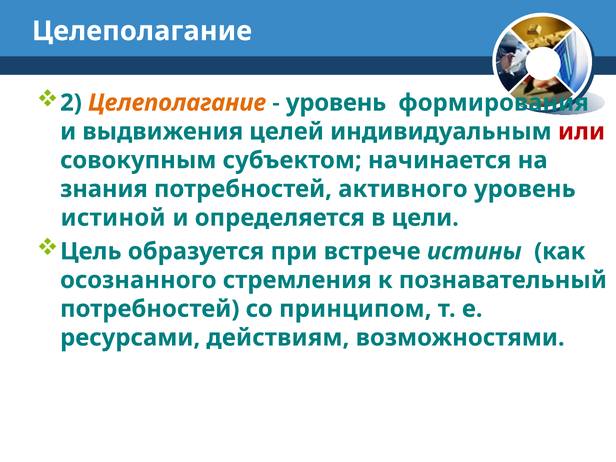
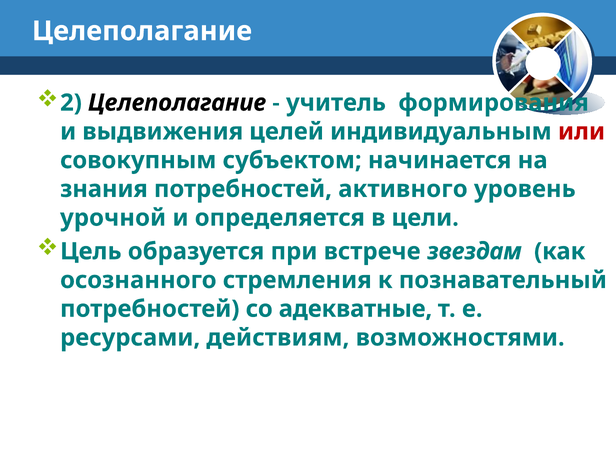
Целеполагание at (177, 103) colour: orange -> black
уровень at (336, 103): уровень -> учитель
истиной: истиной -> урочной
истины: истины -> звездам
принципом: принципом -> адекватные
